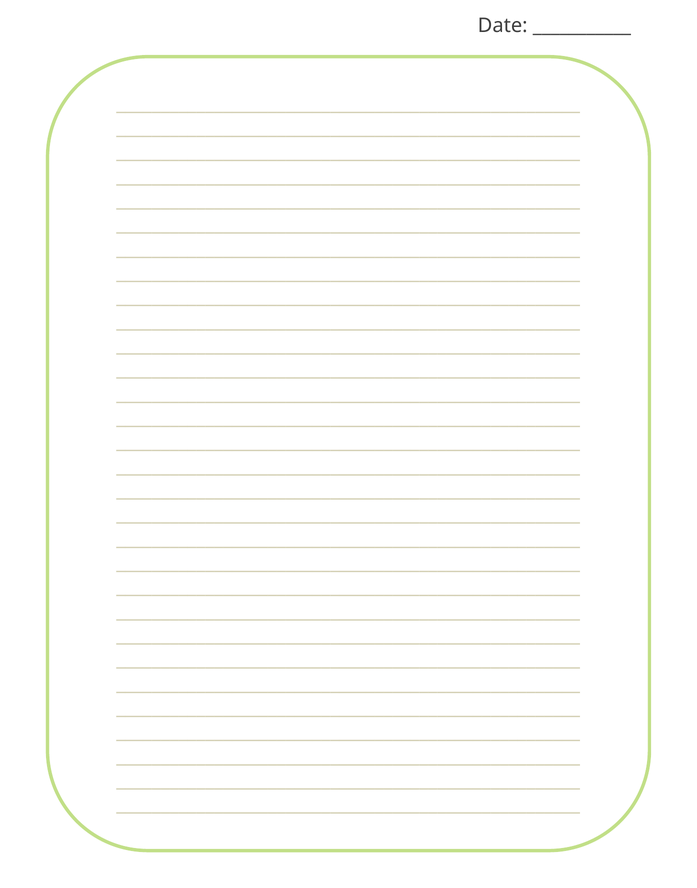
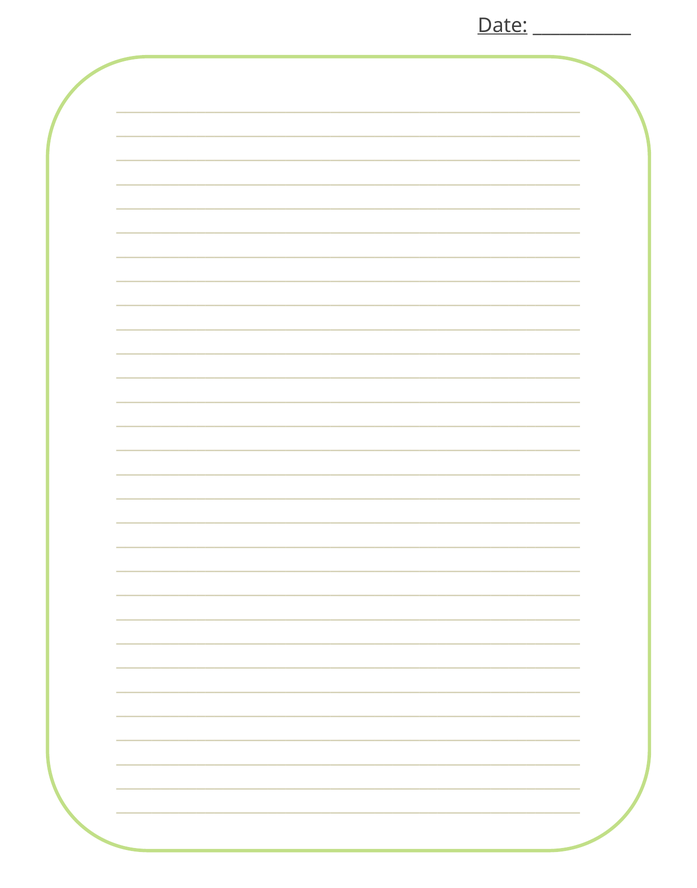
Date underline: none -> present
